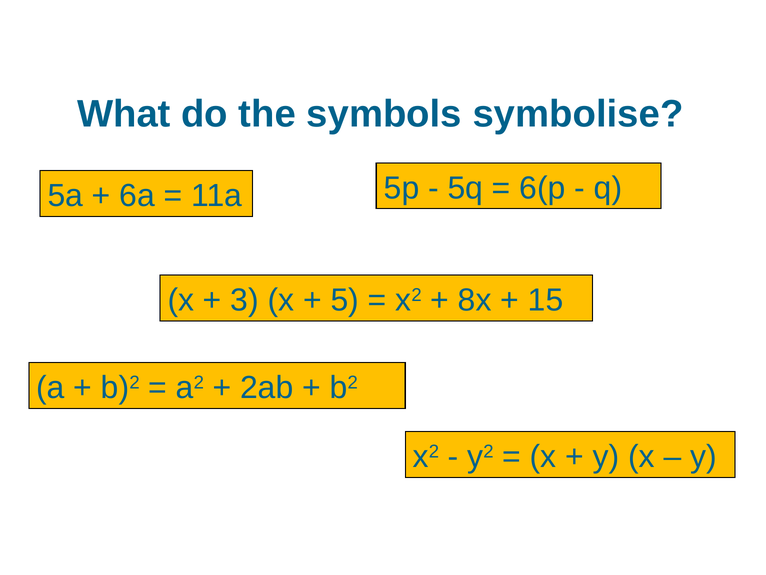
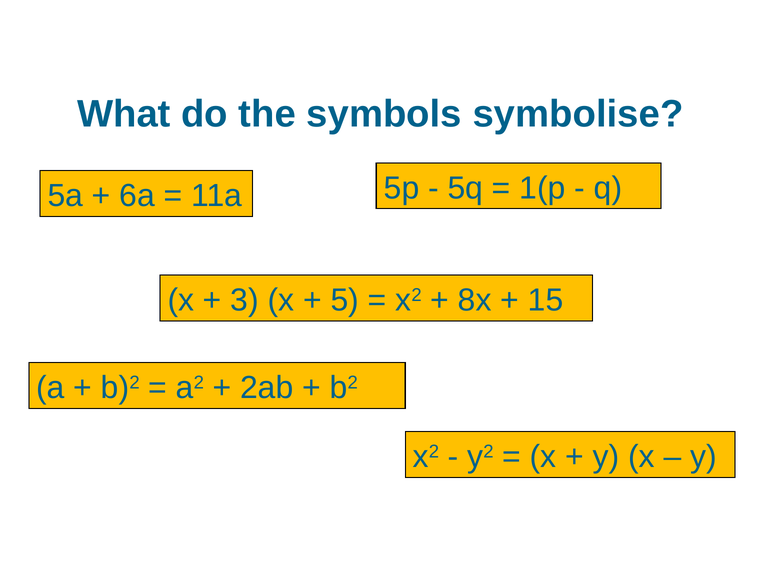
6(p: 6(p -> 1(p
